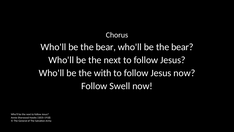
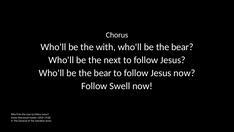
bear at (106, 47): bear -> with
with at (103, 73): with -> bear
